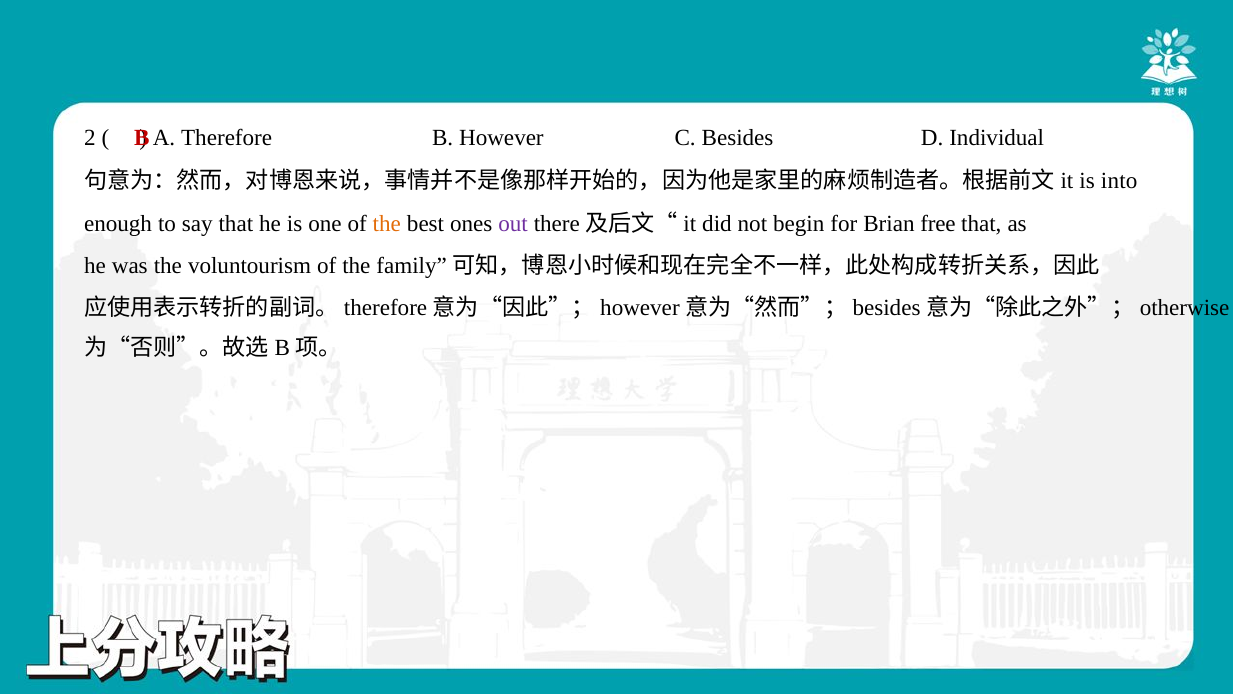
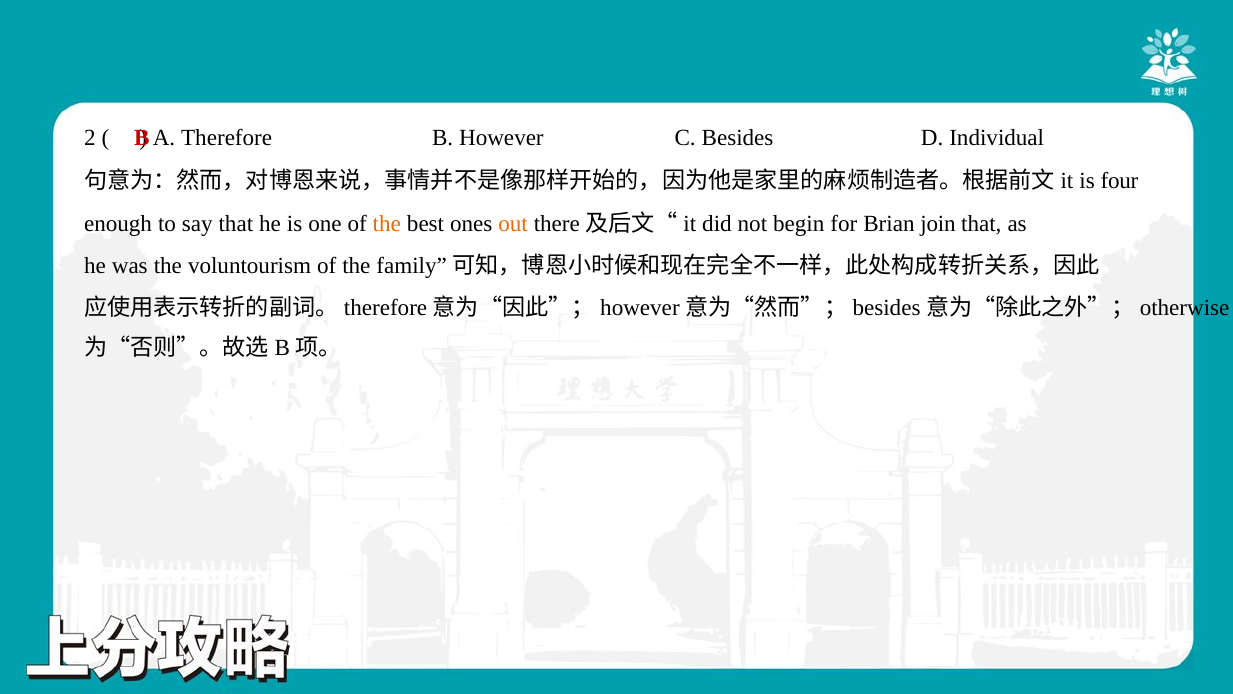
into: into -> four
out colour: purple -> orange
free: free -> join
